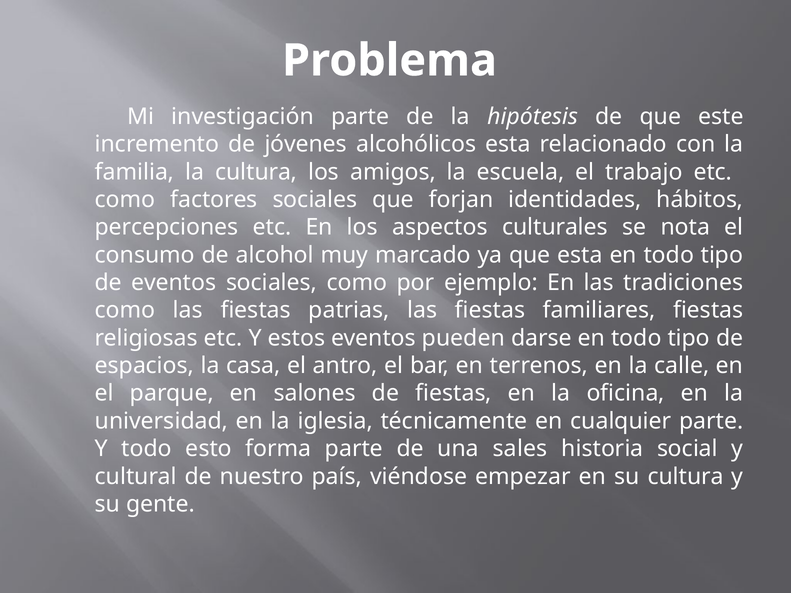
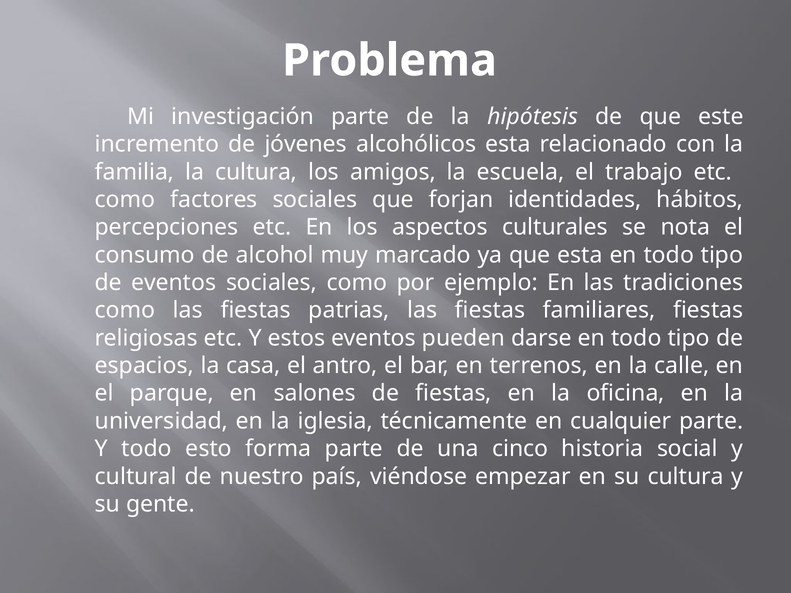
sales: sales -> cinco
